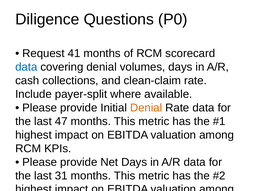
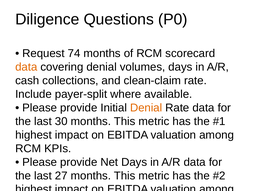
41: 41 -> 74
data at (26, 67) colour: blue -> orange
47: 47 -> 30
31: 31 -> 27
